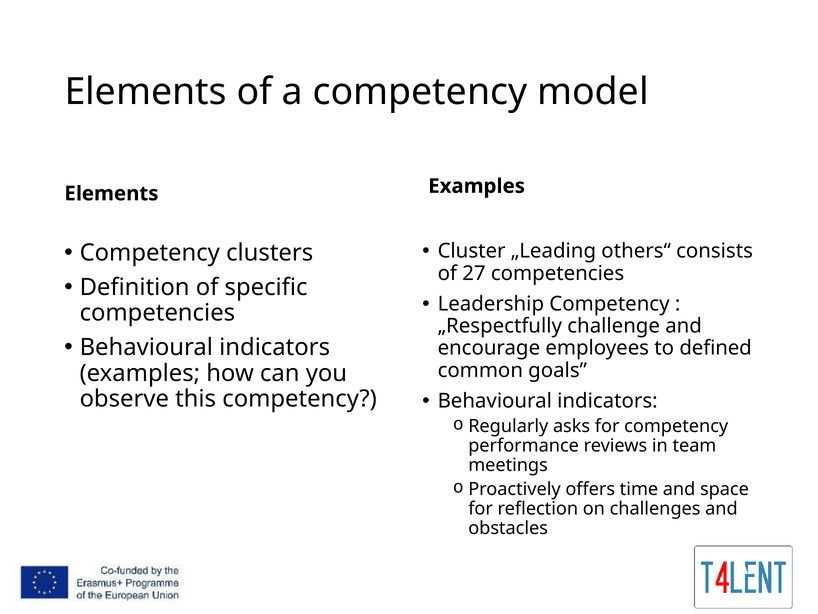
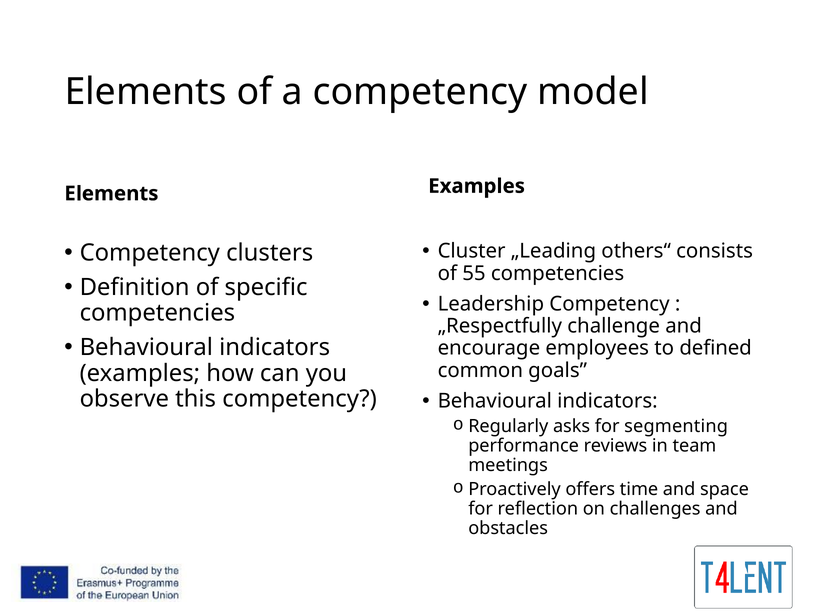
27: 27 -> 55
for competency: competency -> segmenting
